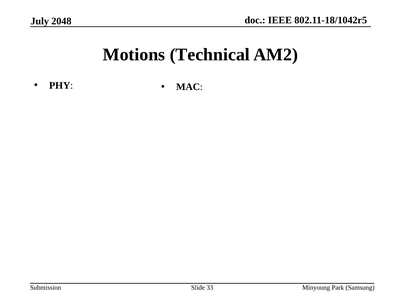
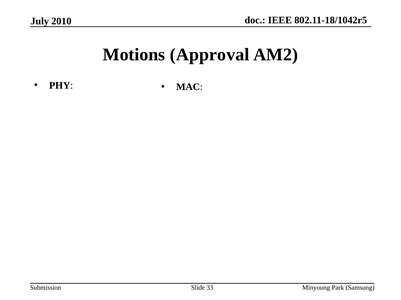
2048: 2048 -> 2010
Technical: Technical -> Approval
